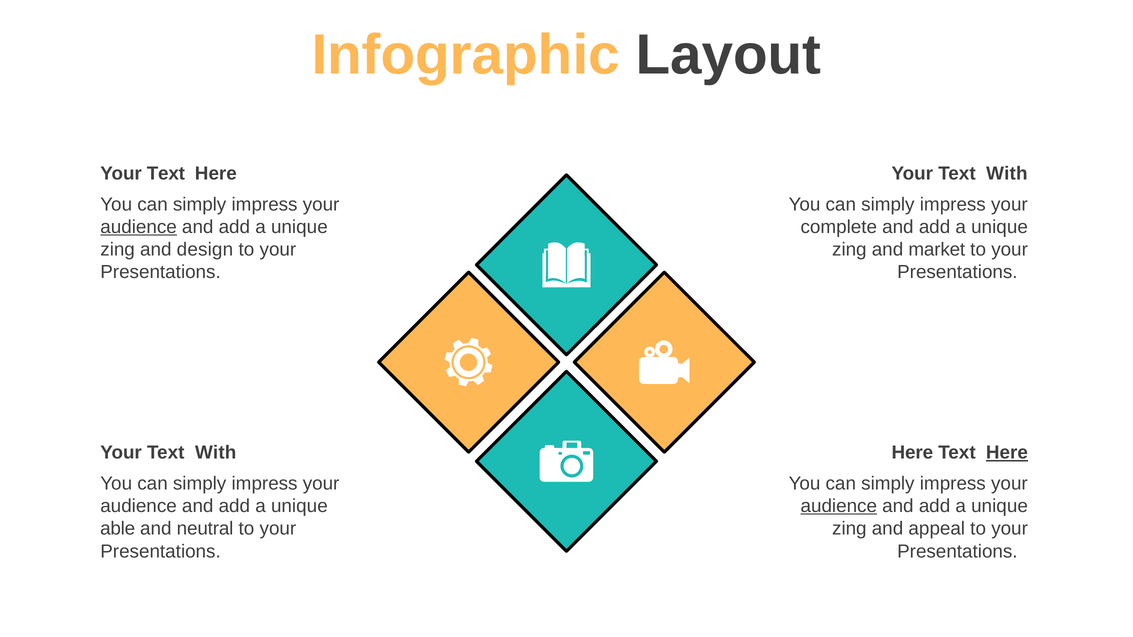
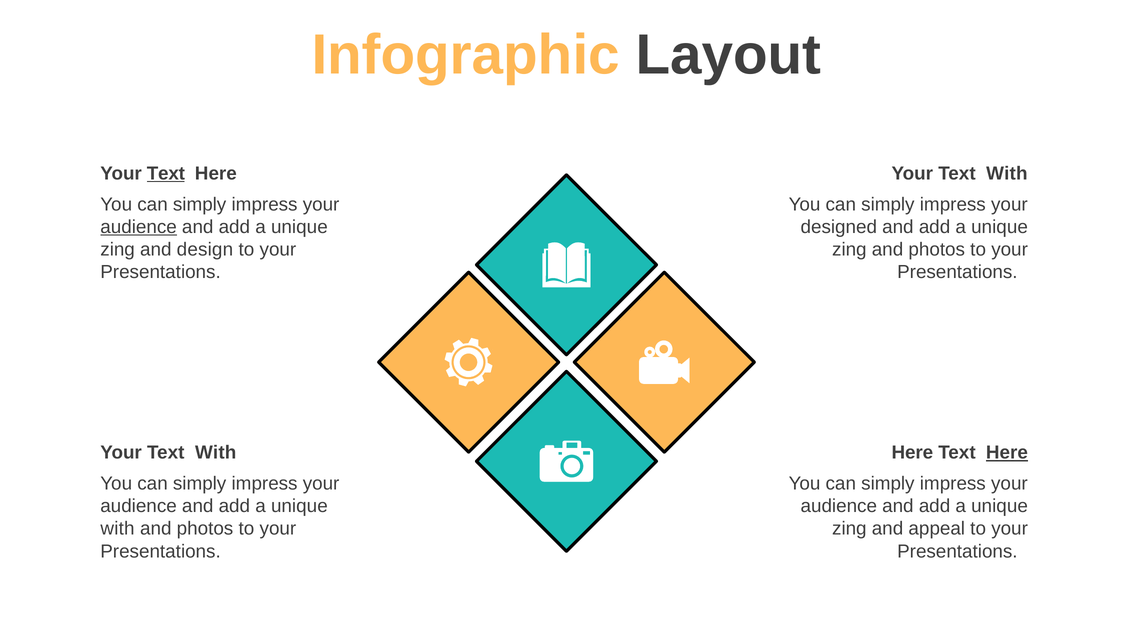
Text at (166, 174) underline: none -> present
complete: complete -> designed
zing and market: market -> photos
audience at (839, 506) underline: present -> none
able at (118, 529): able -> with
neutral at (205, 529): neutral -> photos
